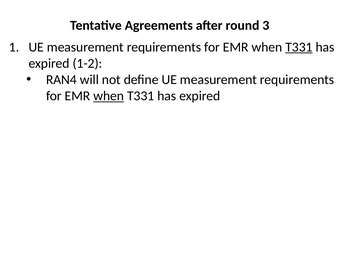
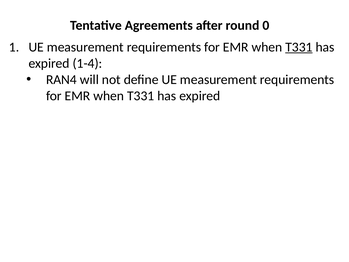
3: 3 -> 0
1-2: 1-2 -> 1-4
when at (109, 96) underline: present -> none
